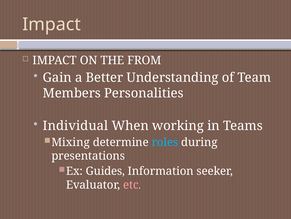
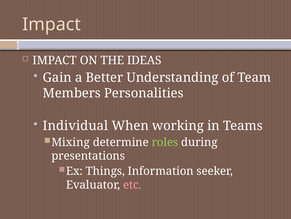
FROM: FROM -> IDEAS
roles colour: light blue -> light green
Guides: Guides -> Things
